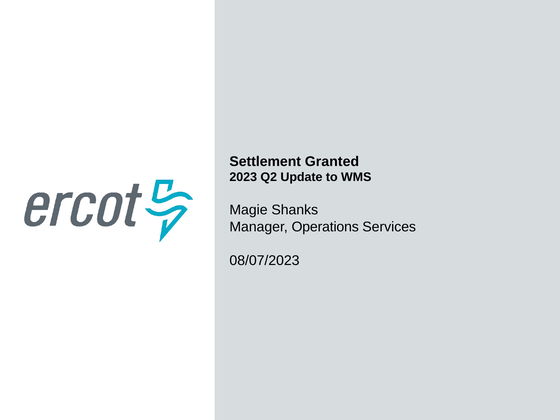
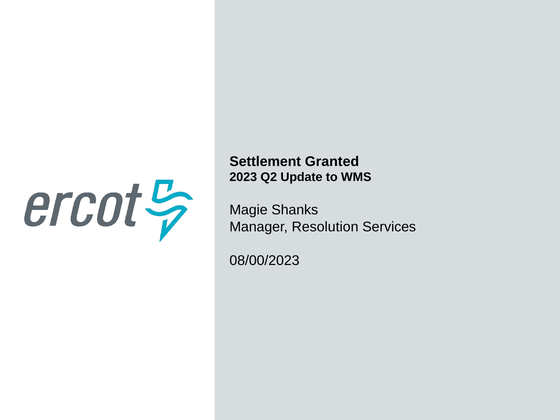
Operations: Operations -> Resolution
08/07/2023: 08/07/2023 -> 08/00/2023
